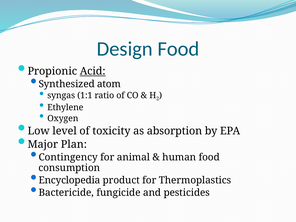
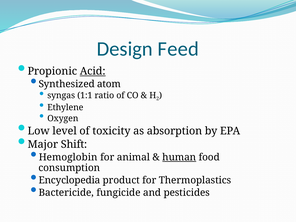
Design Food: Food -> Feed
Plan: Plan -> Shift
Contingency: Contingency -> Hemoglobin
human underline: none -> present
